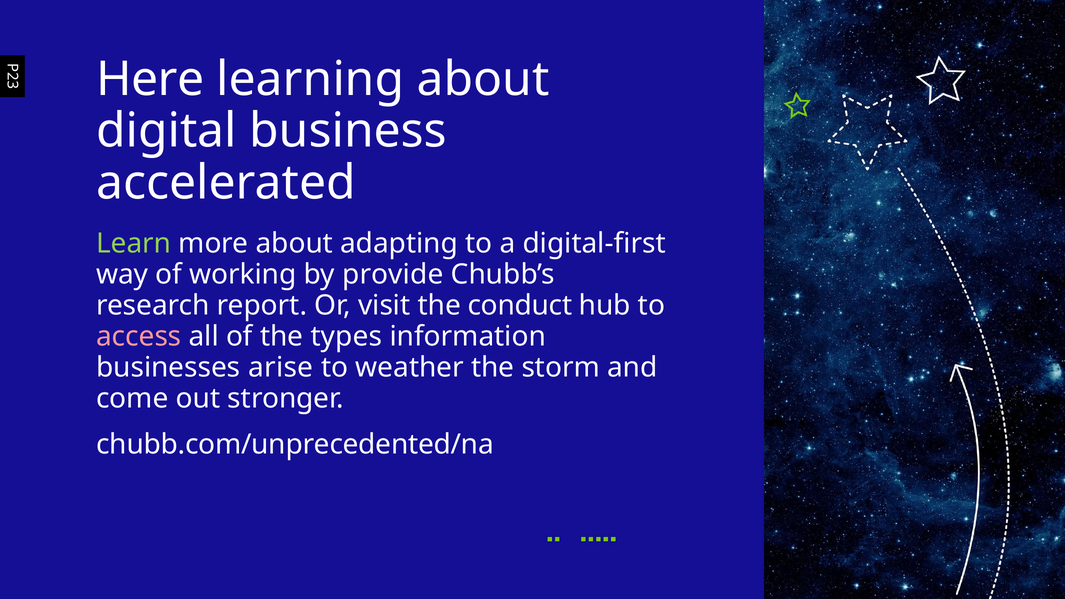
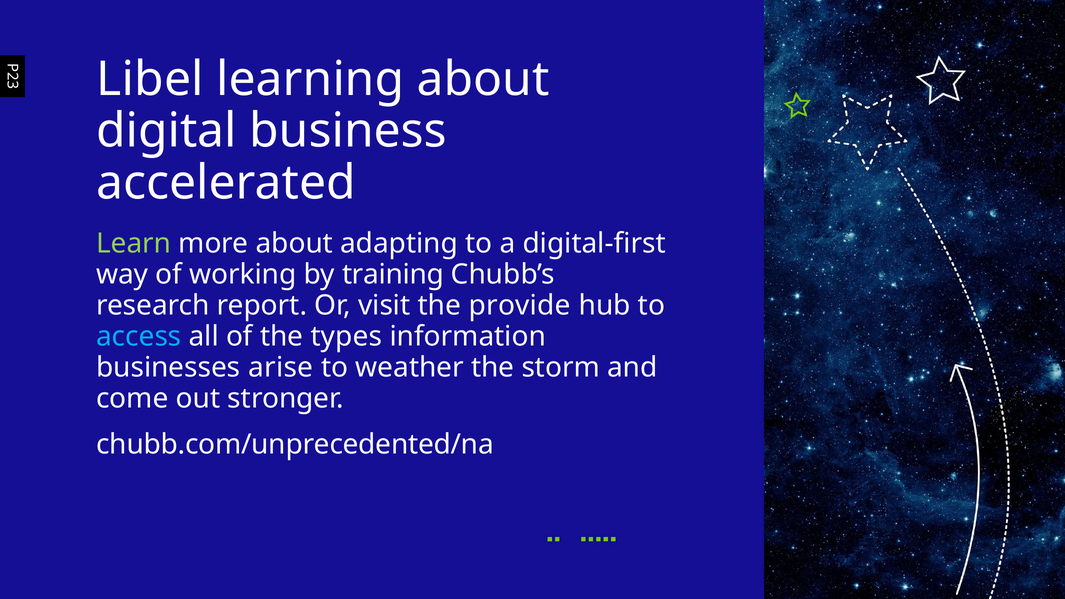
Here: Here -> Libel
provide: provide -> training
conduct: conduct -> provide
access colour: pink -> light blue
